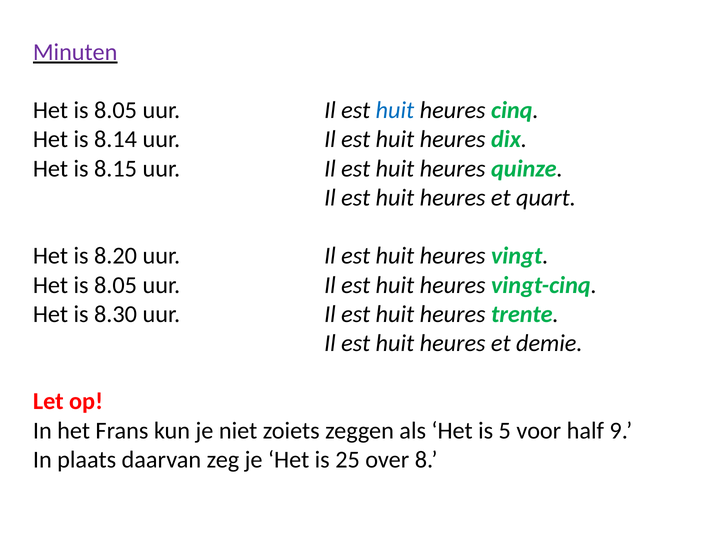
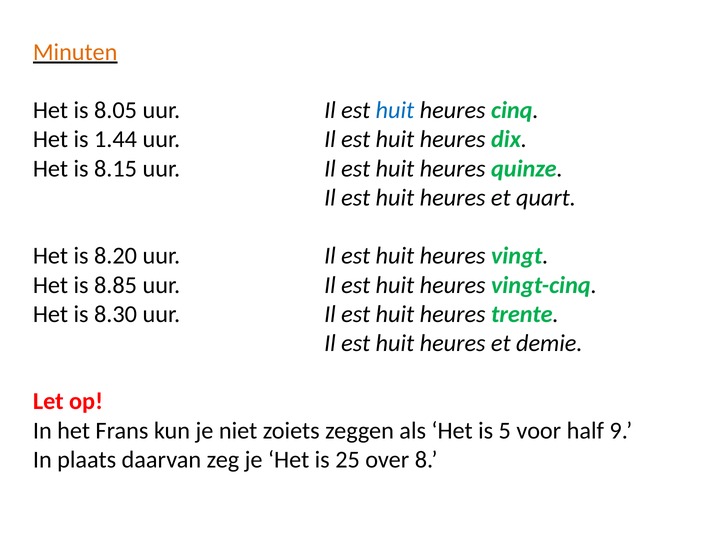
Minuten colour: purple -> orange
8.14: 8.14 -> 1.44
8.05 at (116, 285): 8.05 -> 8.85
